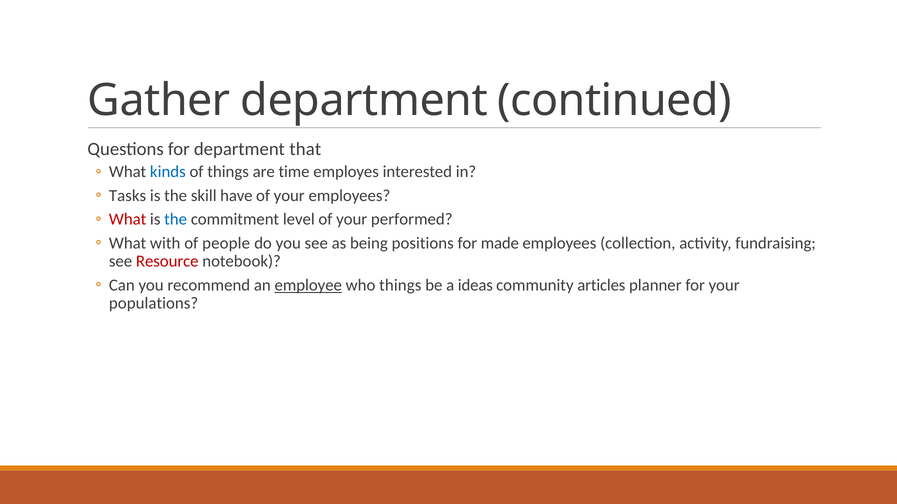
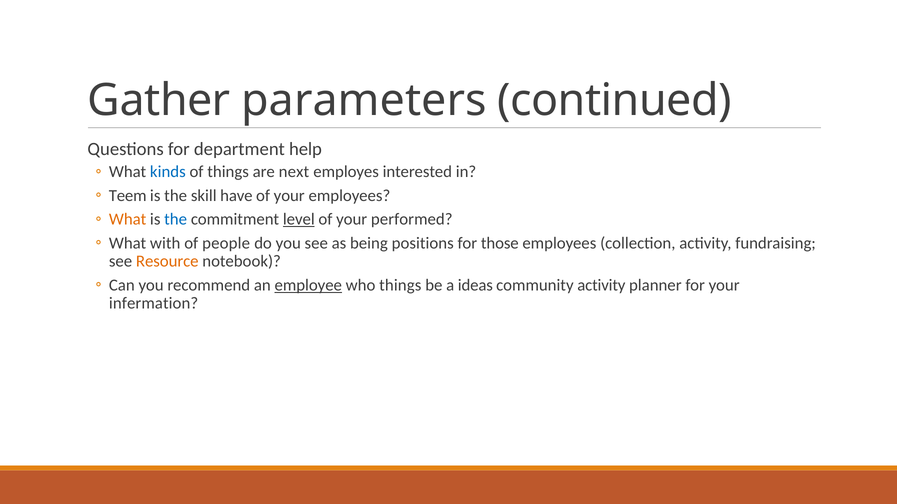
Gather department: department -> parameters
that: that -> help
time: time -> next
Tasks: Tasks -> Teem
What at (128, 220) colour: red -> orange
level underline: none -> present
made: made -> those
Resource colour: red -> orange
community articles: articles -> activity
populations: populations -> infermation
